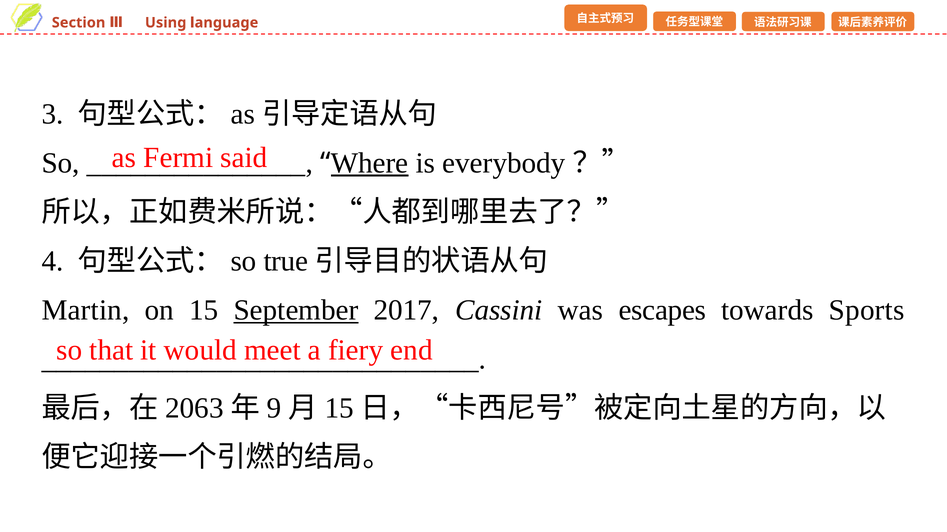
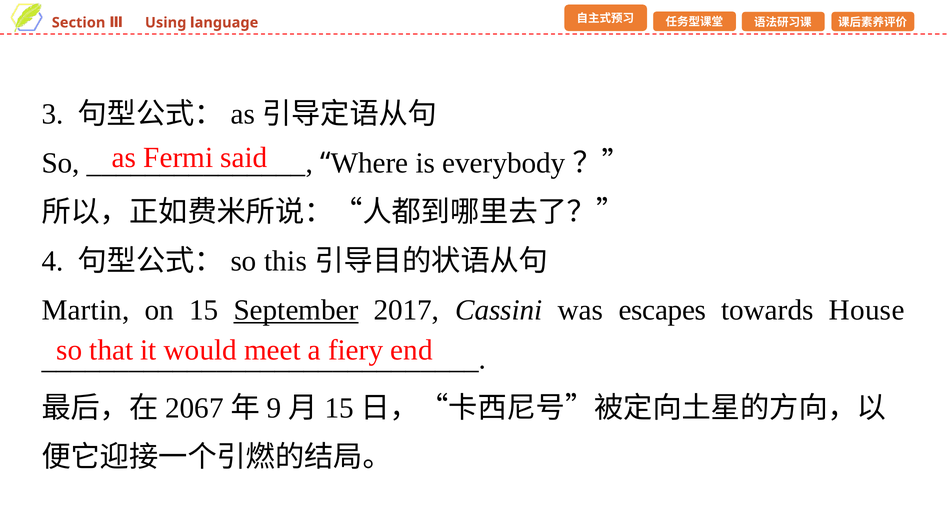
Where underline: present -> none
true: true -> this
Sports: Sports -> House
2063: 2063 -> 2067
